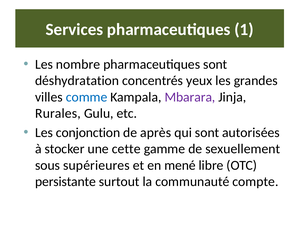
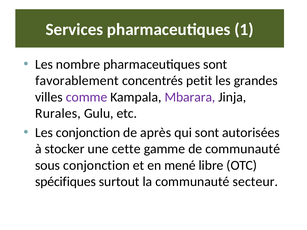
déshydratation: déshydratation -> favorablement
yeux: yeux -> petit
comme colour: blue -> purple
de sexuellement: sexuellement -> communauté
sous supérieures: supérieures -> conjonction
persistante: persistante -> spécifiques
compte: compte -> secteur
